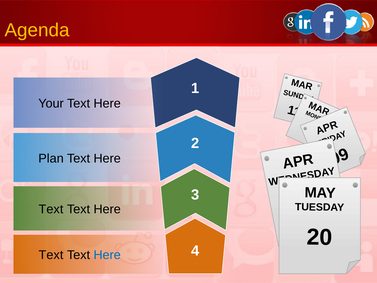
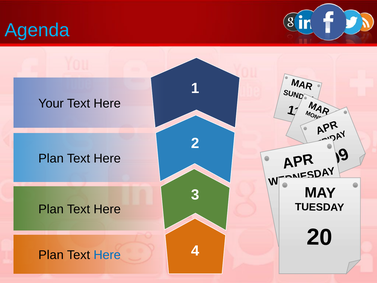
Agenda colour: yellow -> light blue
Text at (51, 209): Text -> Plan
Text at (51, 255): Text -> Plan
